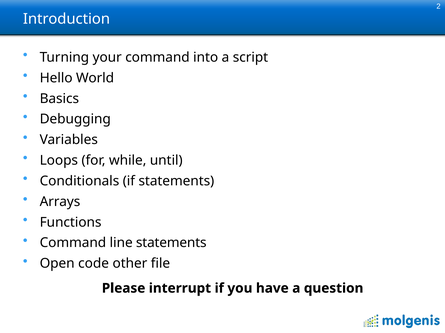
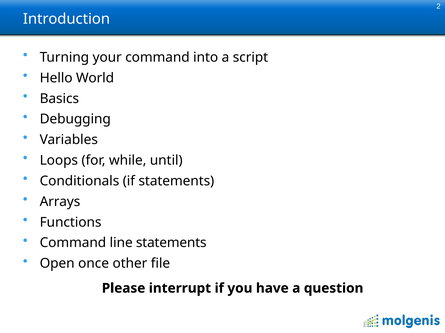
code: code -> once
